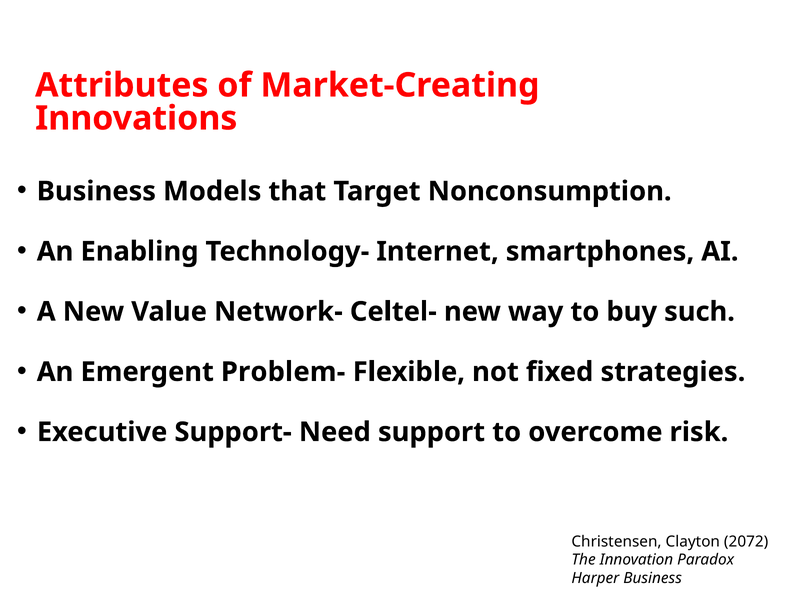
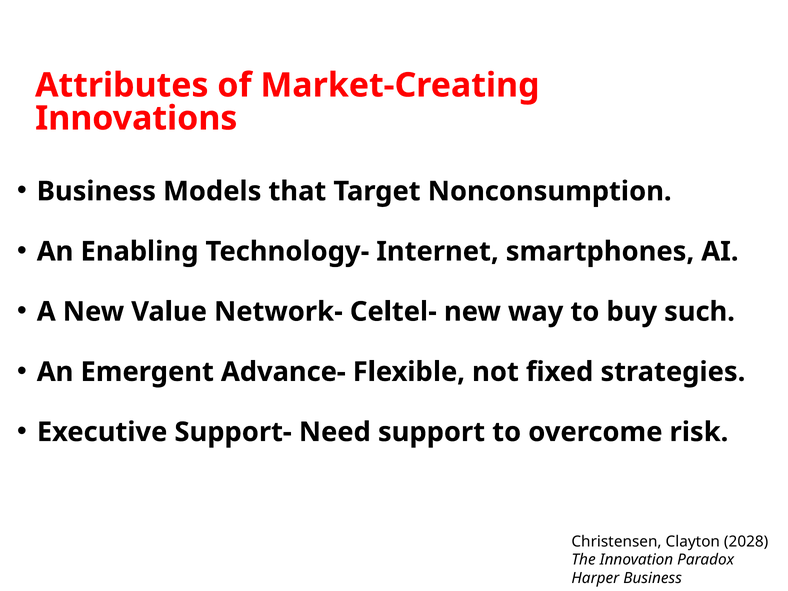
Problem-: Problem- -> Advance-
2072: 2072 -> 2028
